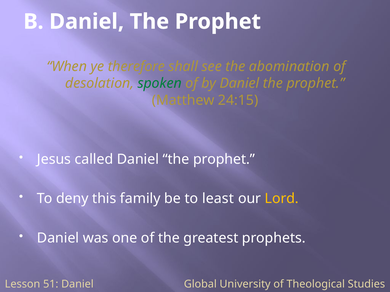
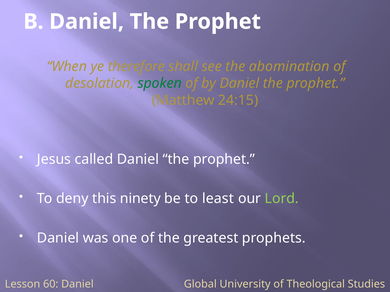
family: family -> ninety
Lord colour: yellow -> light green
51: 51 -> 60
